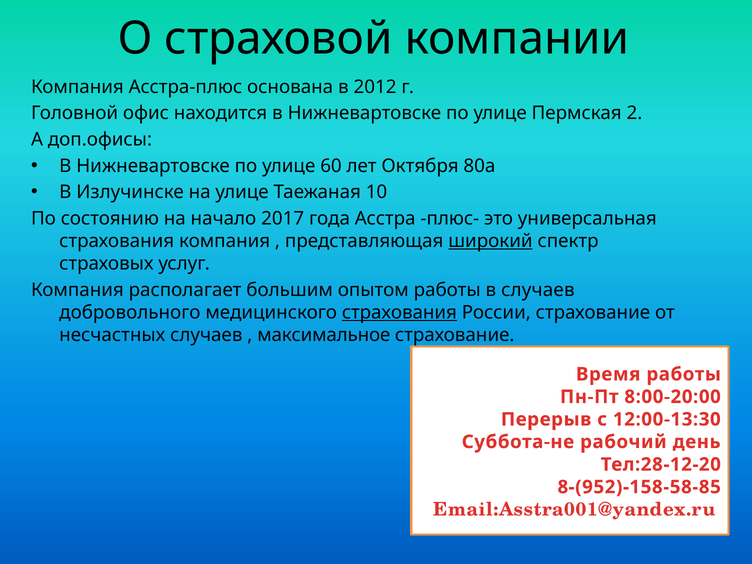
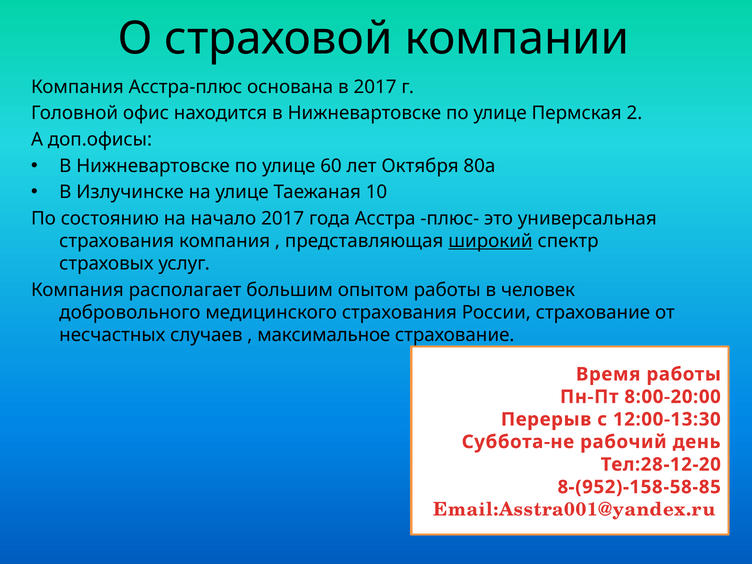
в 2012: 2012 -> 2017
в случаев: случаев -> человек
страхования at (399, 312) underline: present -> none
